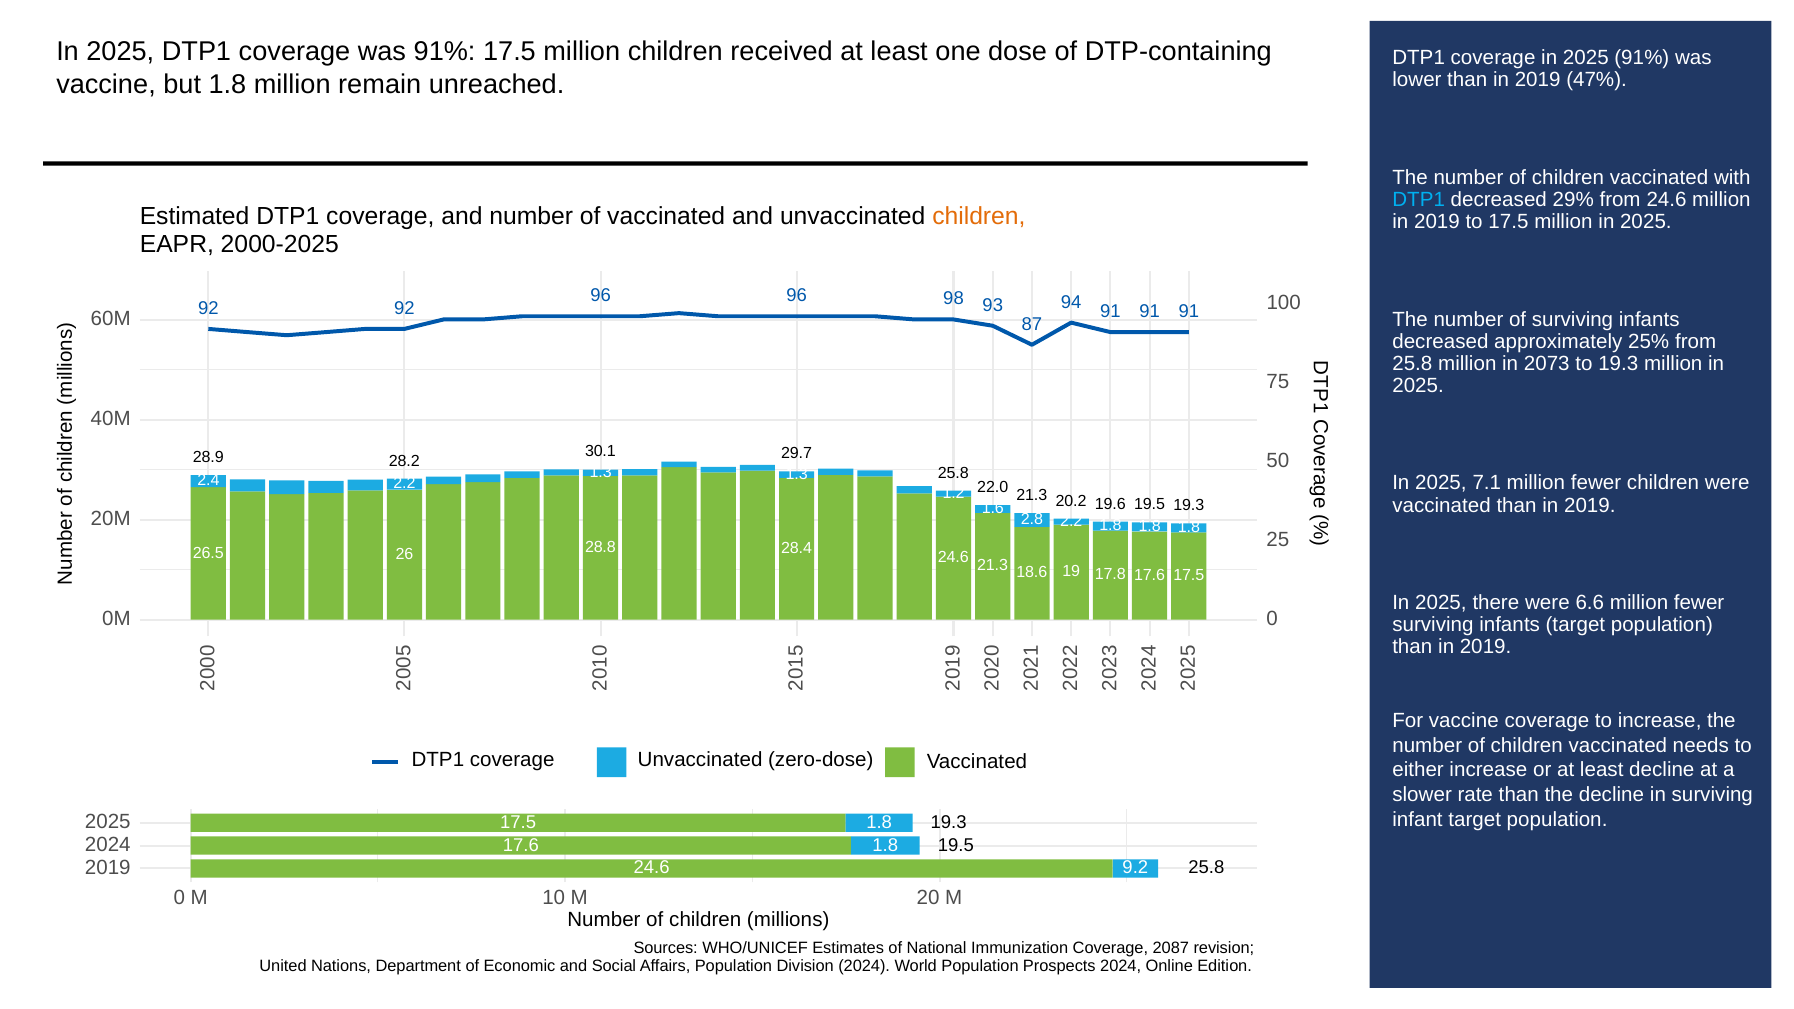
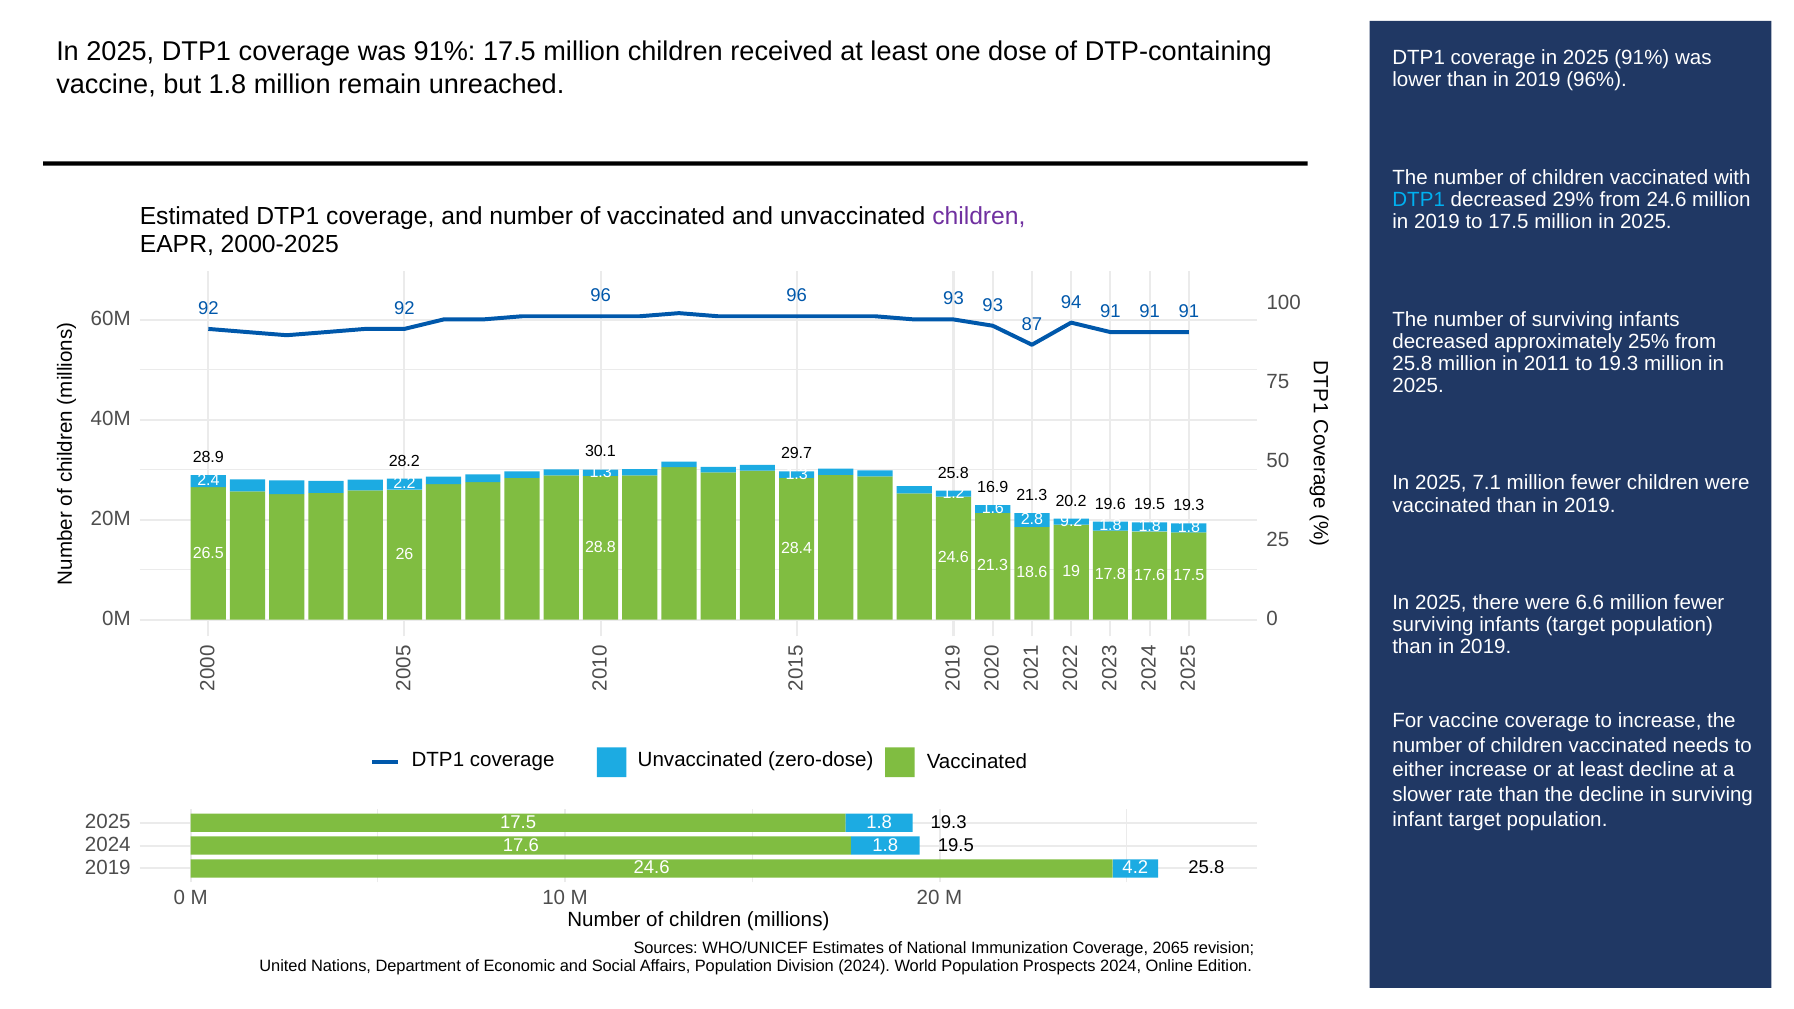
47%: 47% -> 96%
children at (979, 217) colour: orange -> purple
96 98: 98 -> 93
2073: 2073 -> 2011
22.0: 22.0 -> 16.9
2.2 at (1071, 521): 2.2 -> 9.2
9.2: 9.2 -> 4.2
2087: 2087 -> 2065
